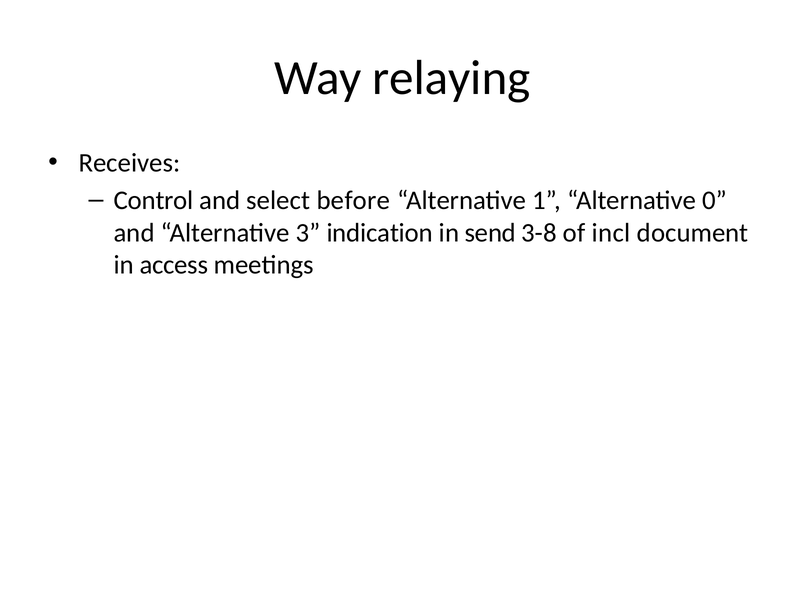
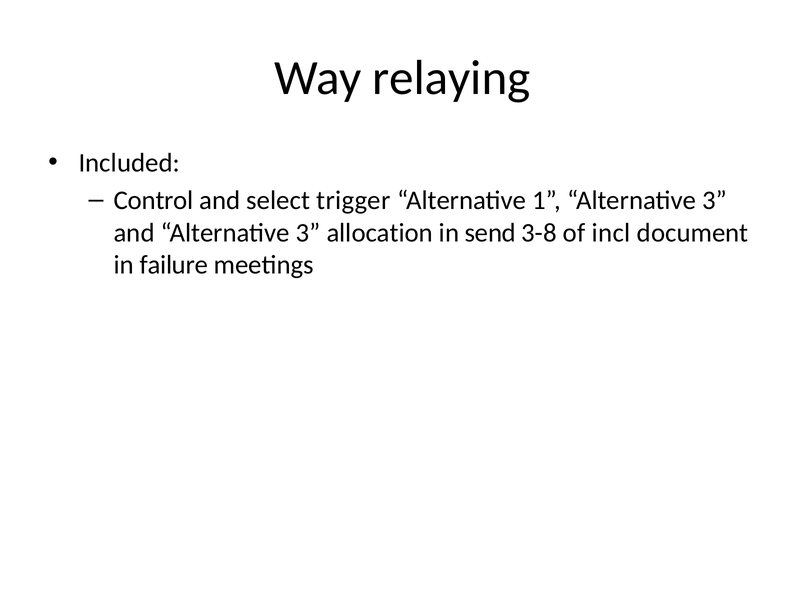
Receives: Receives -> Included
before: before -> trigger
1 Alternative 0: 0 -> 3
indication: indication -> allocation
access: access -> failure
